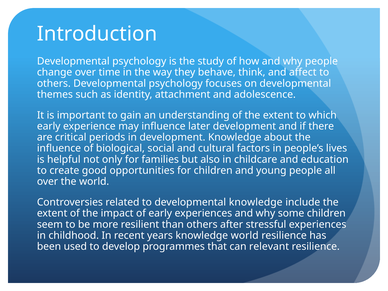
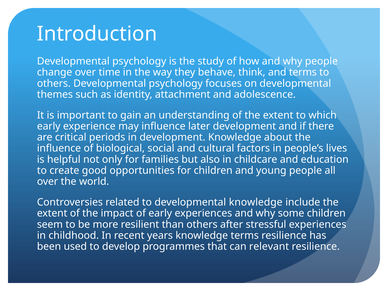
and affect: affect -> terms
knowledge world: world -> terms
